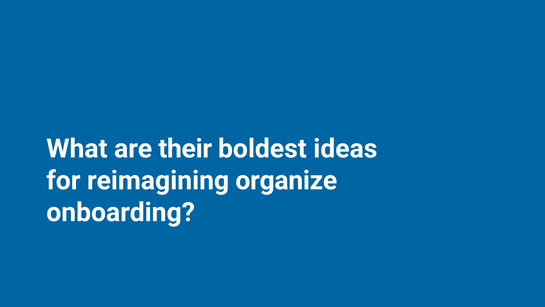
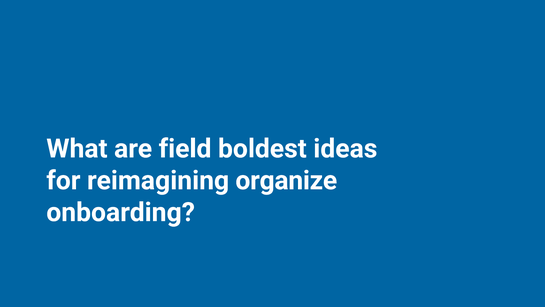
their: their -> field
